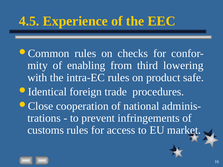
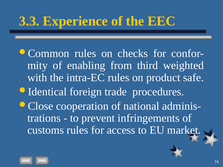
4.5: 4.5 -> 3.3
lowering: lowering -> weighted
